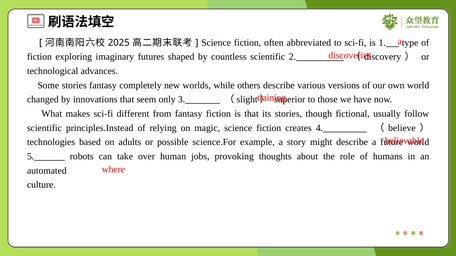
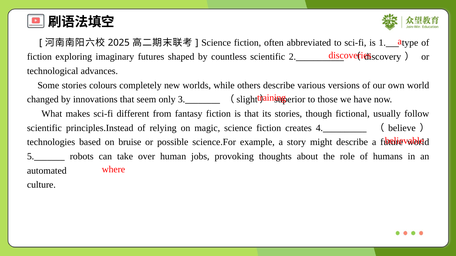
stories fantasy: fantasy -> colours
adults: adults -> bruise
